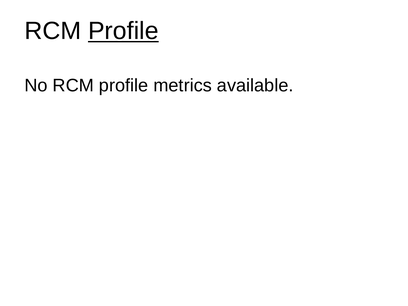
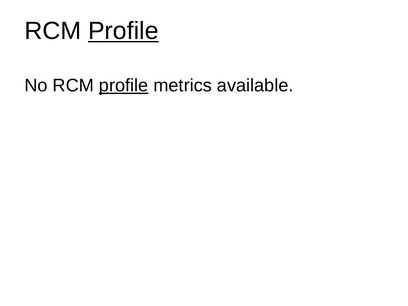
profile at (124, 86) underline: none -> present
